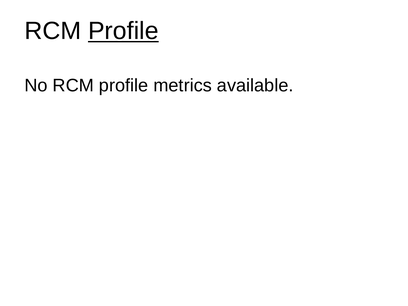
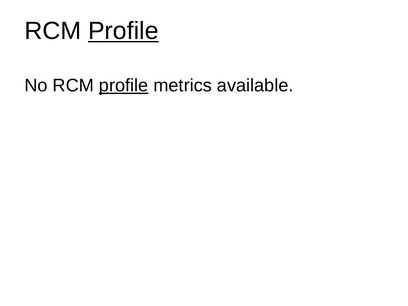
profile at (124, 86) underline: none -> present
